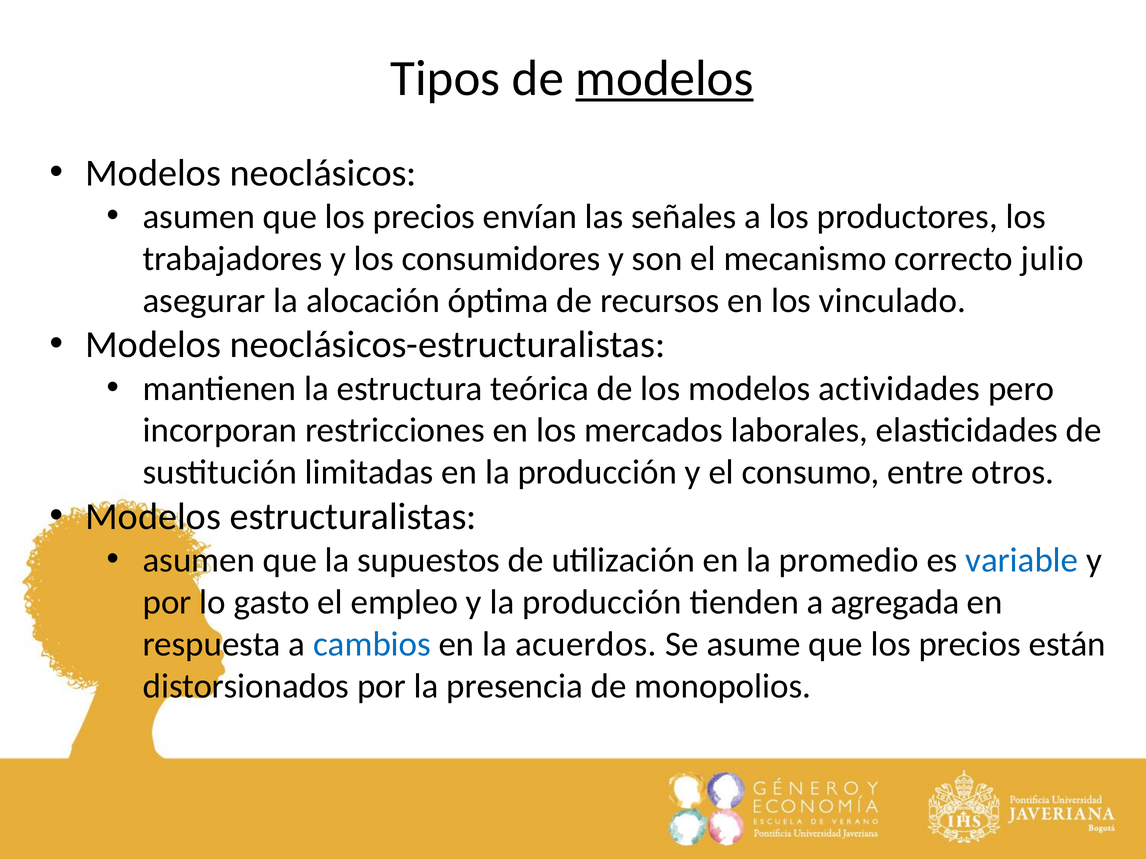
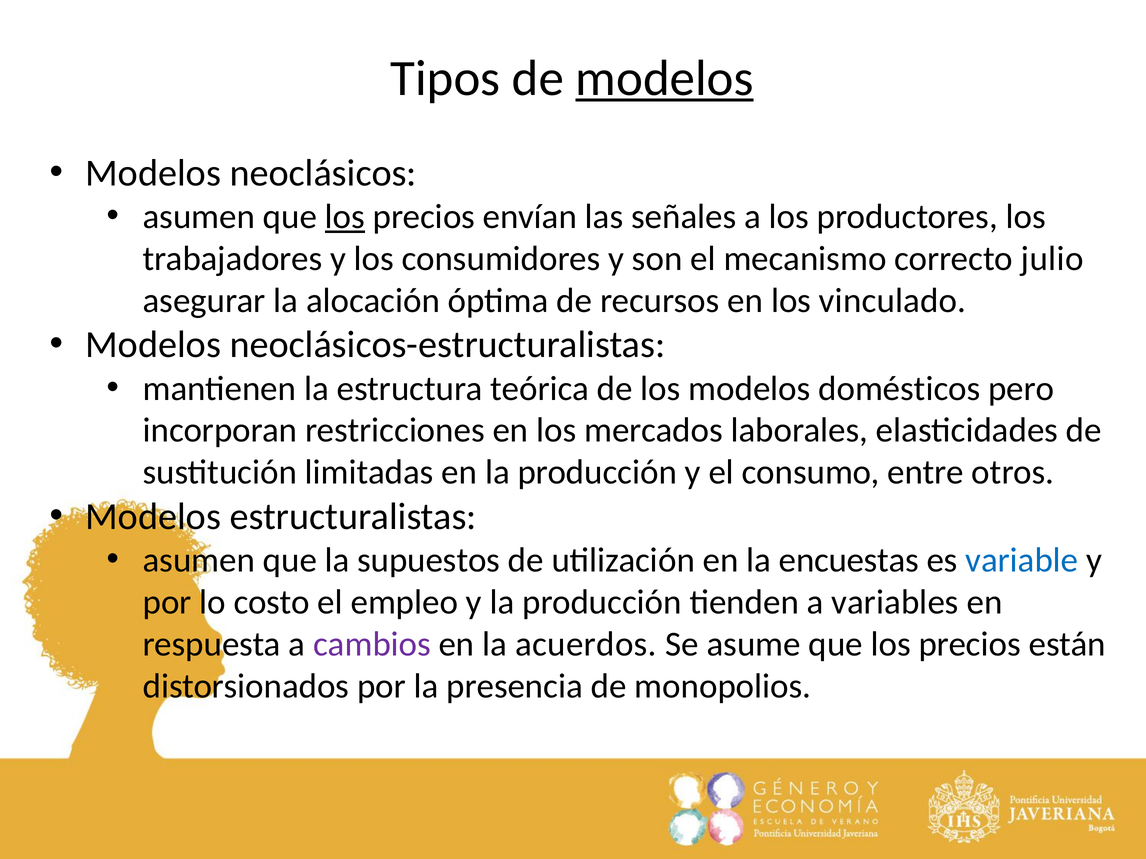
los at (345, 217) underline: none -> present
actividades: actividades -> domésticos
promedio: promedio -> encuestas
gasto: gasto -> costo
agregada: agregada -> variables
cambios colour: blue -> purple
